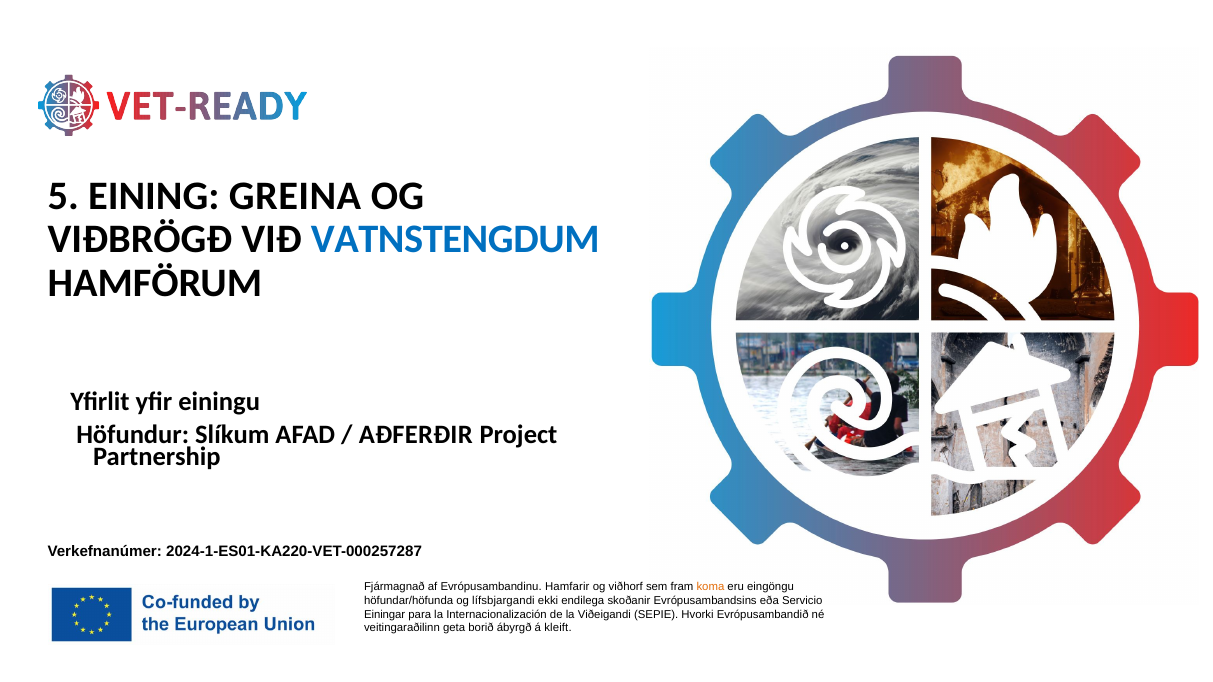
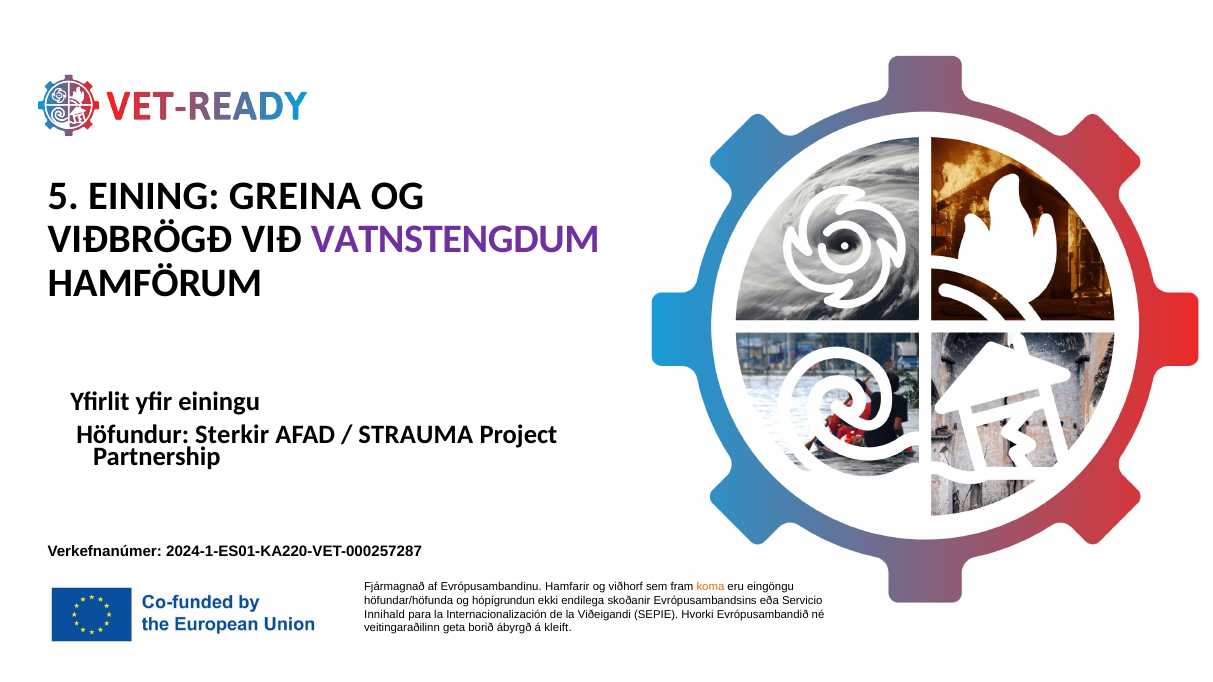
VATNSTENGDUM colour: blue -> purple
Slíkum: Slíkum -> Sterkir
AÐFERÐIR: AÐFERÐIR -> STRAUMA
lífsbjargandi: lífsbjargandi -> hópígrundun
Einingar: Einingar -> Innihald
